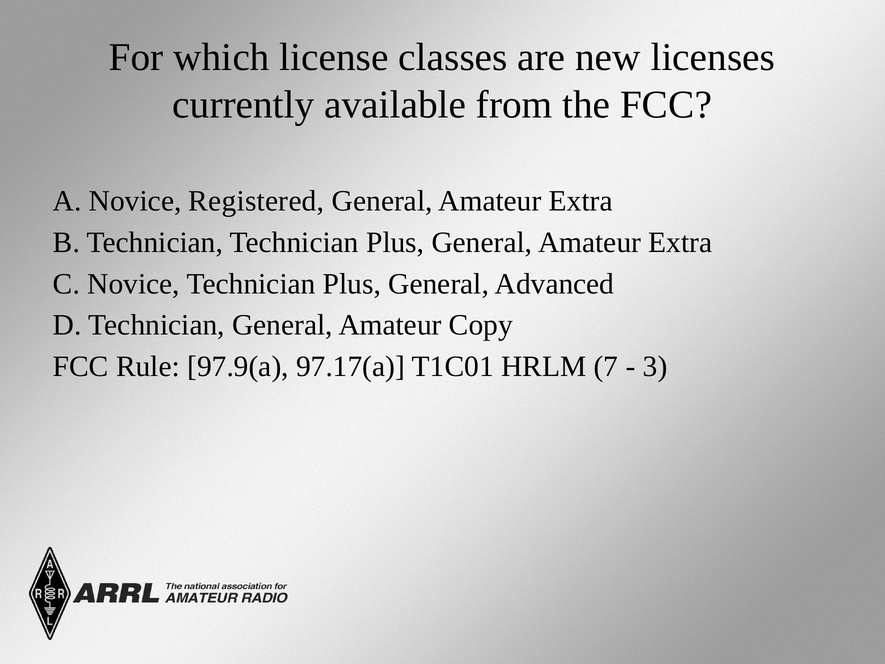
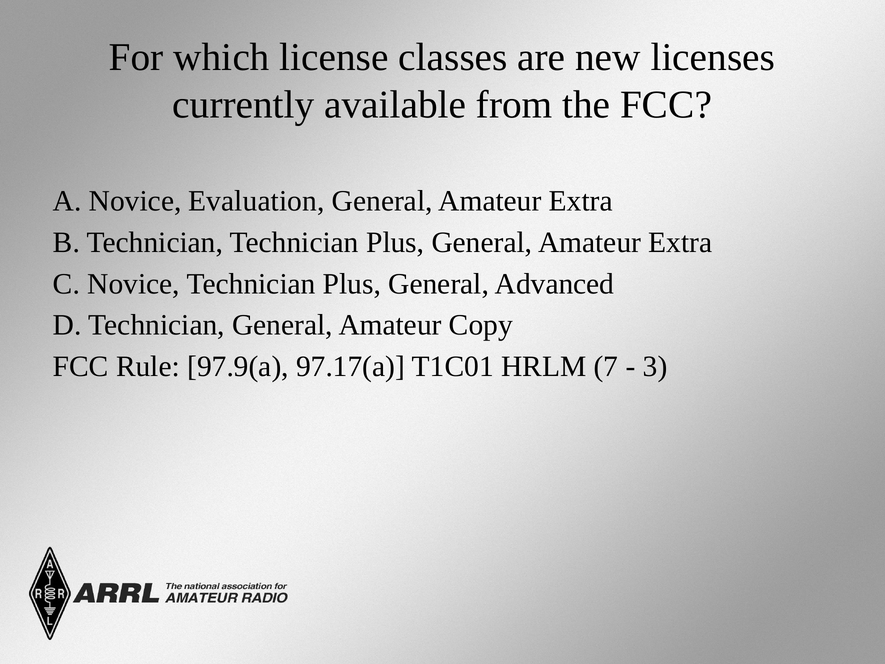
Registered: Registered -> Evaluation
